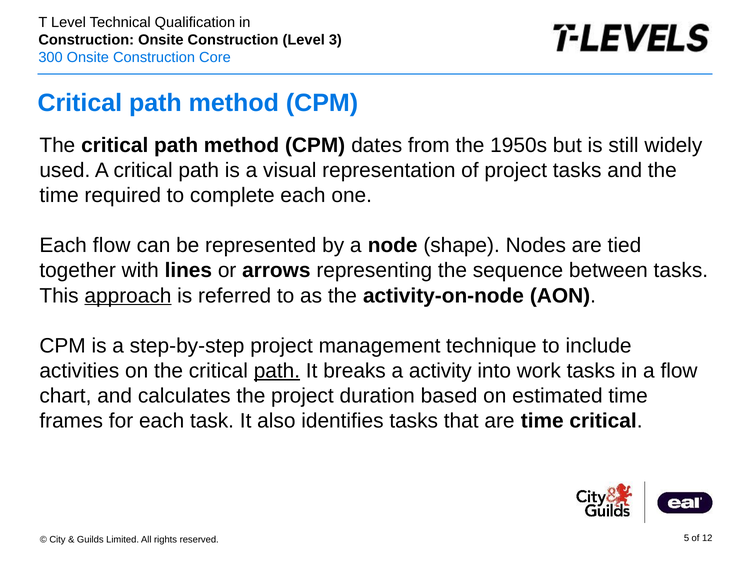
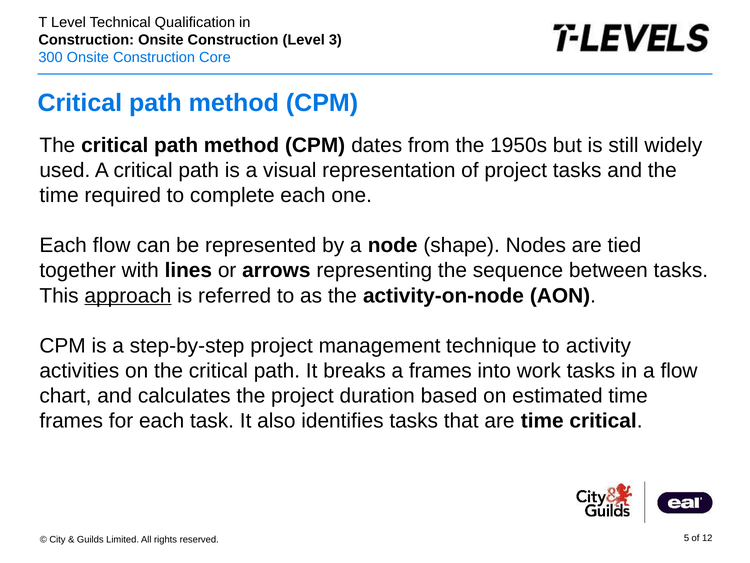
include: include -> activity
path at (277, 370) underline: present -> none
a activity: activity -> frames
